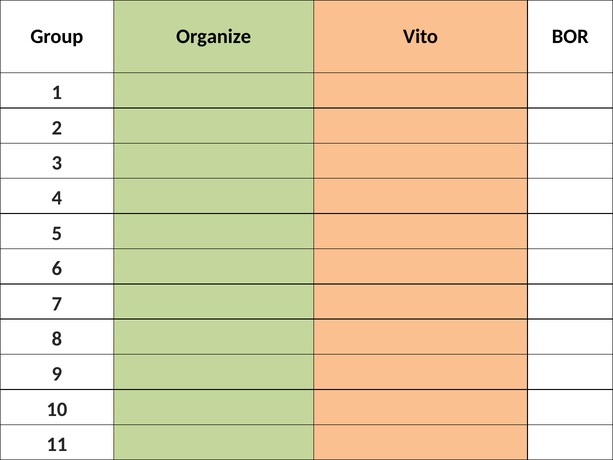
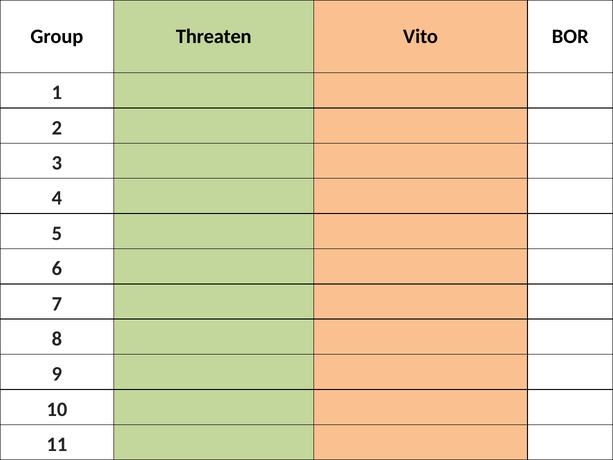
Organize: Organize -> Threaten
